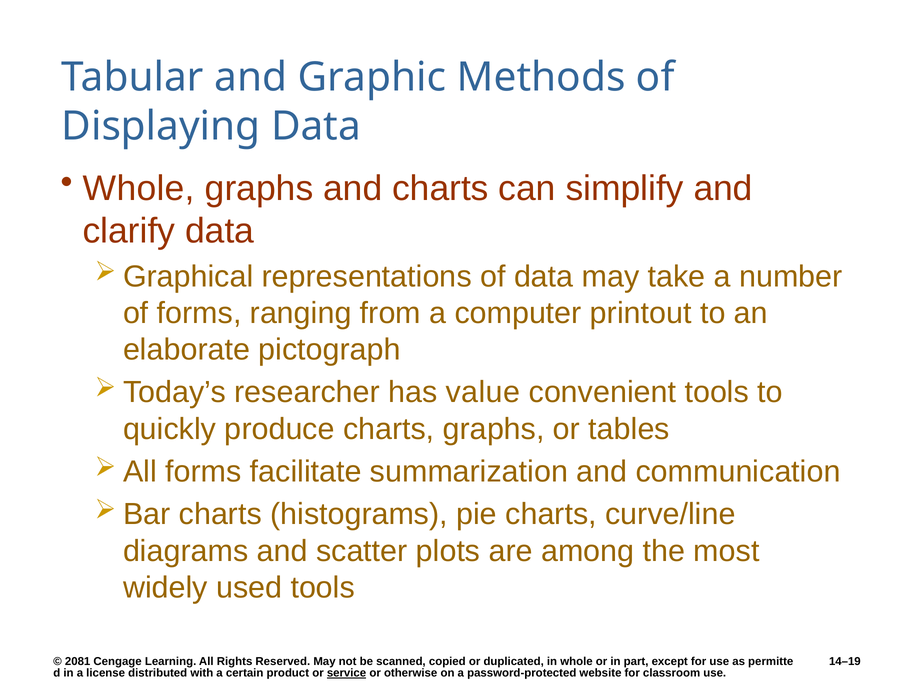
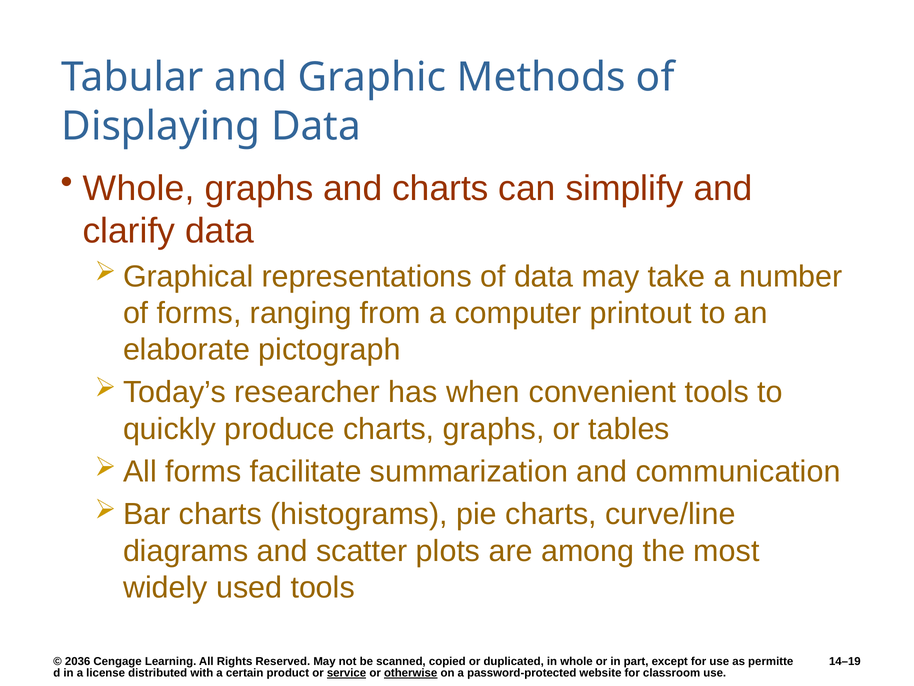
value: value -> when
2081: 2081 -> 2036
otherwise underline: none -> present
